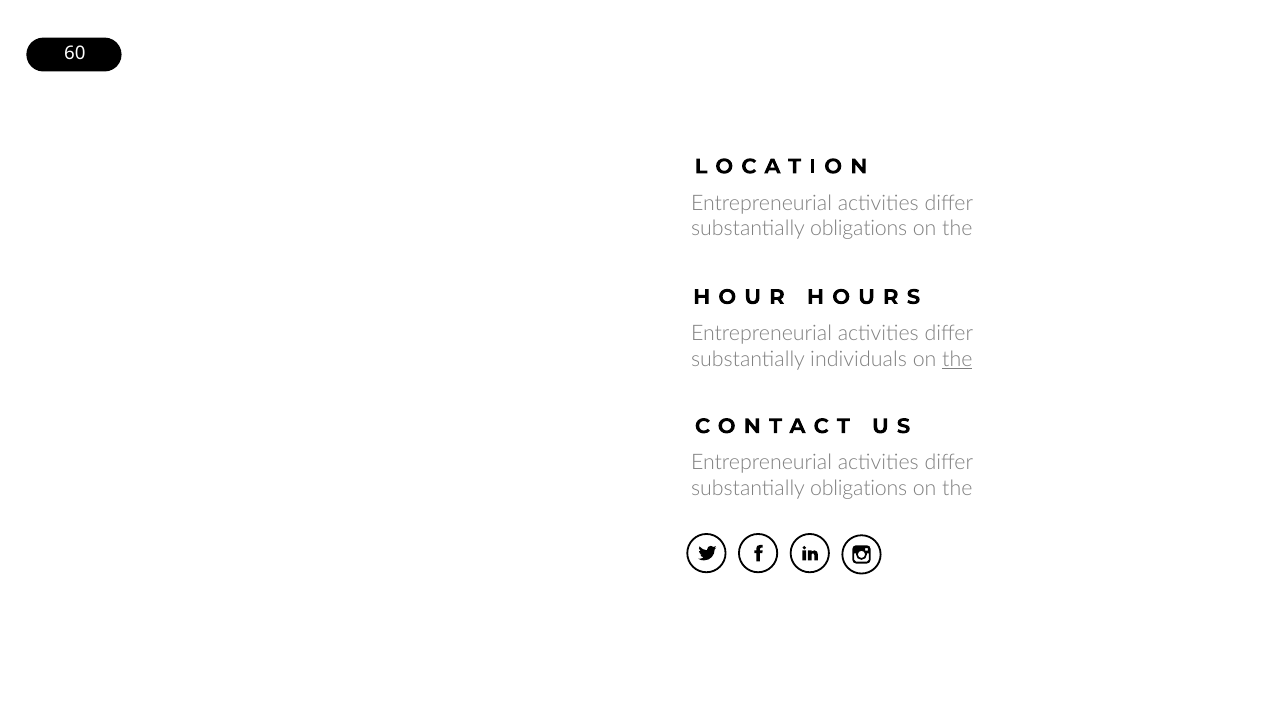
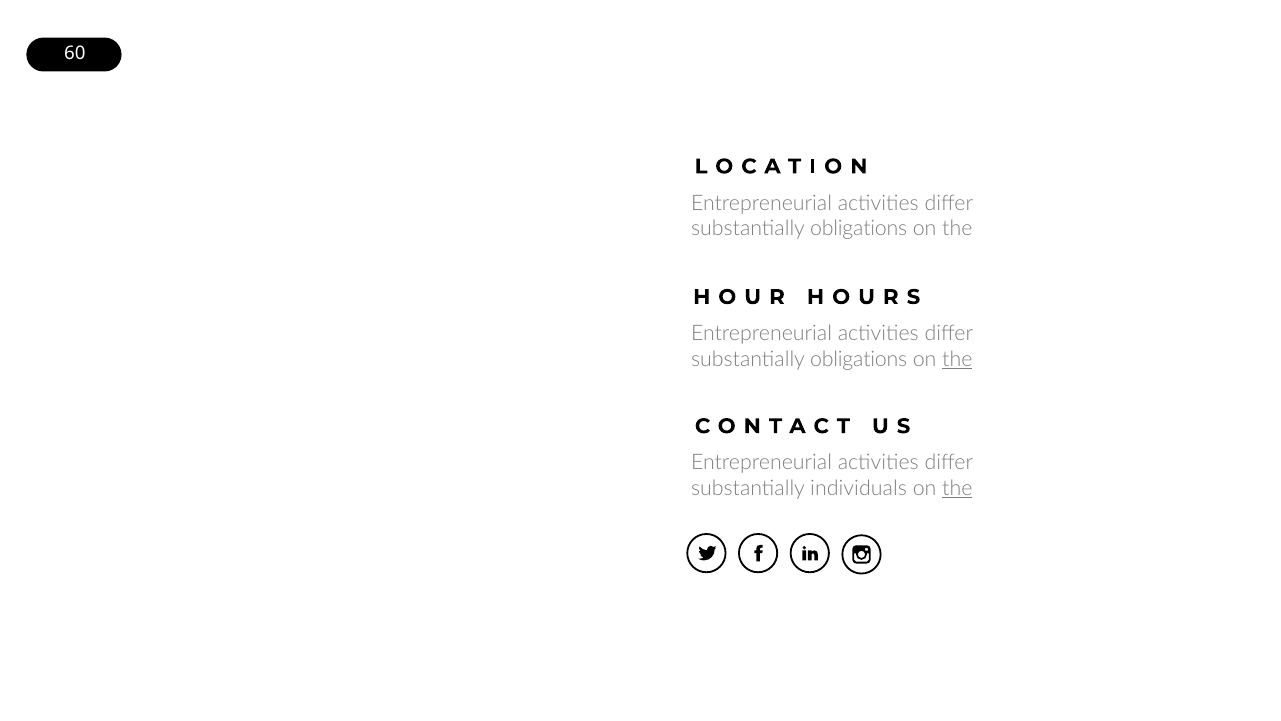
individuals at (859, 359): individuals -> obligations
obligations at (859, 488): obligations -> individuals
the at (957, 488) underline: none -> present
